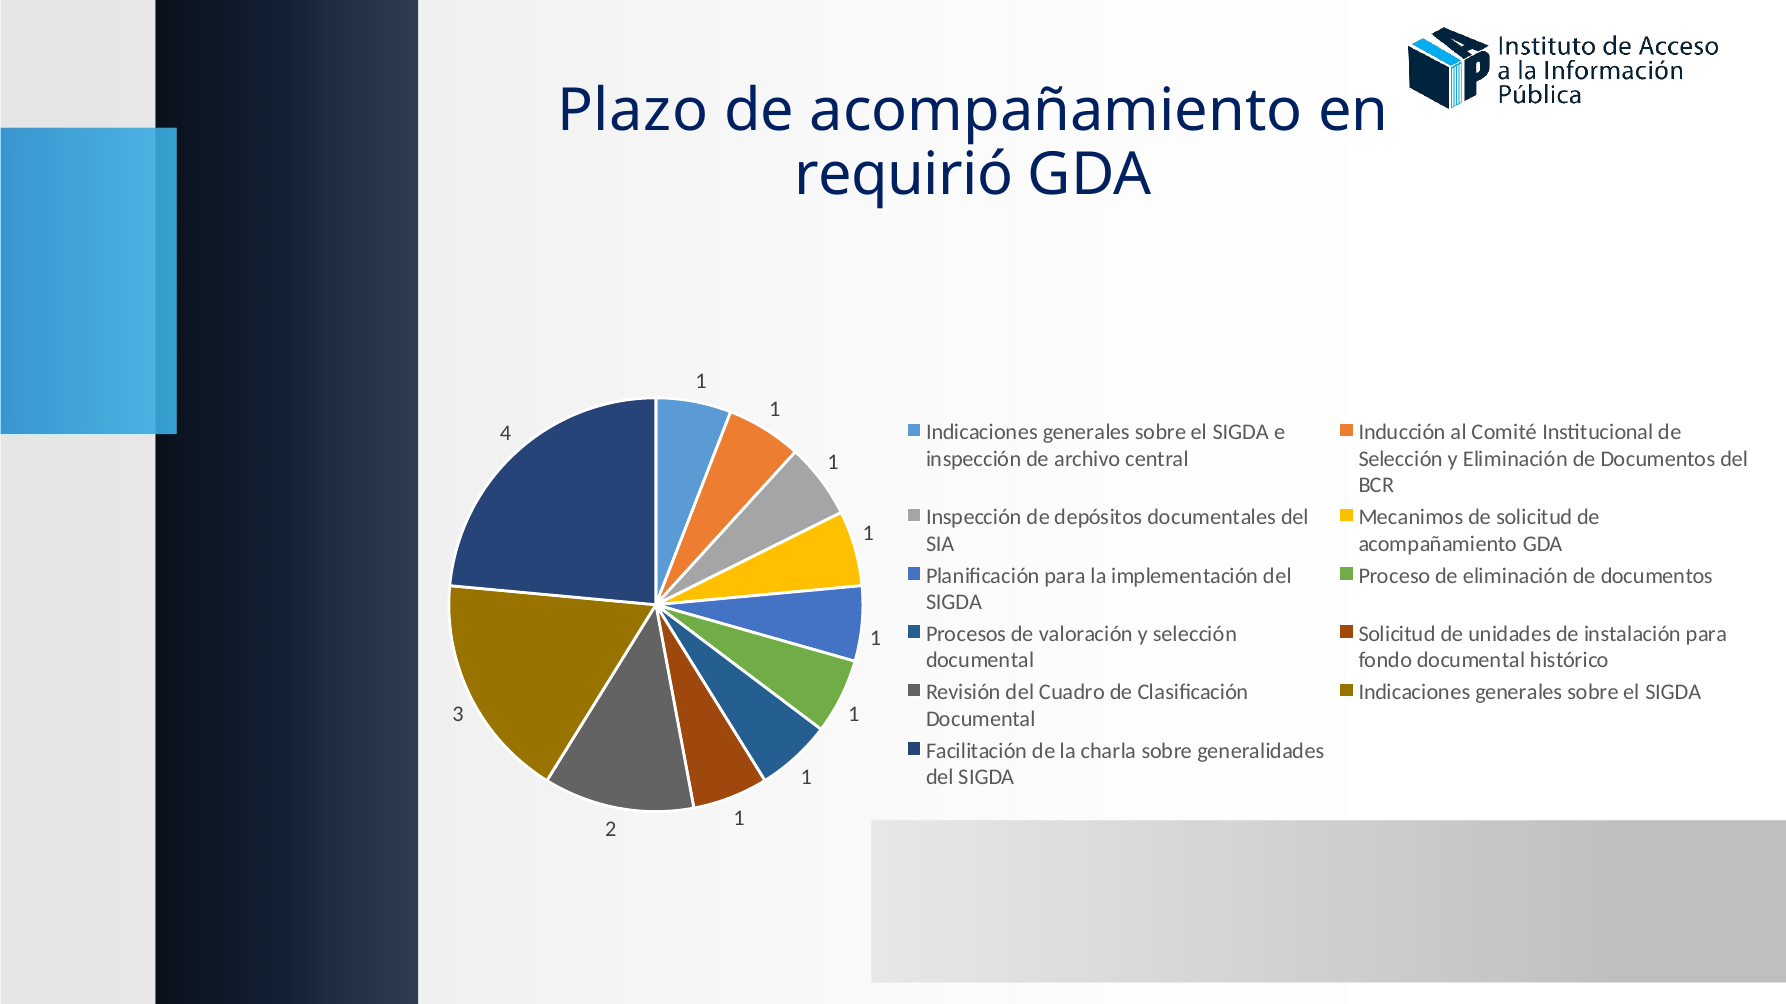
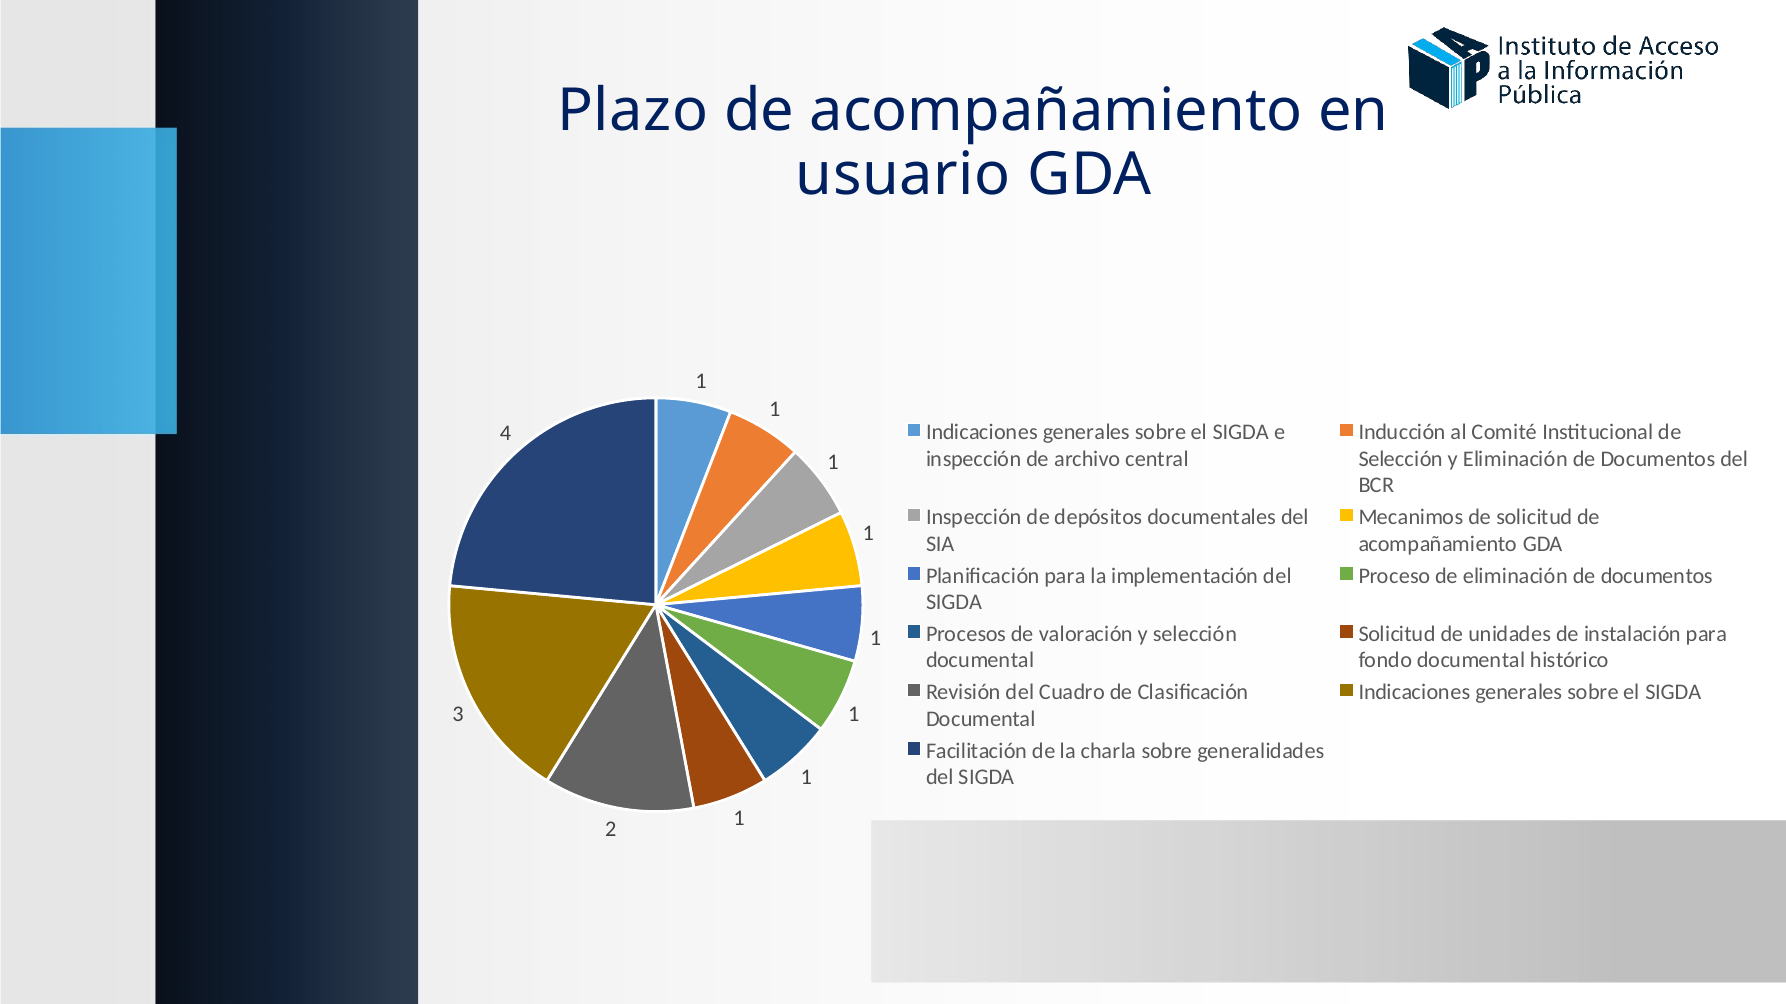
requirió: requirió -> usuario
